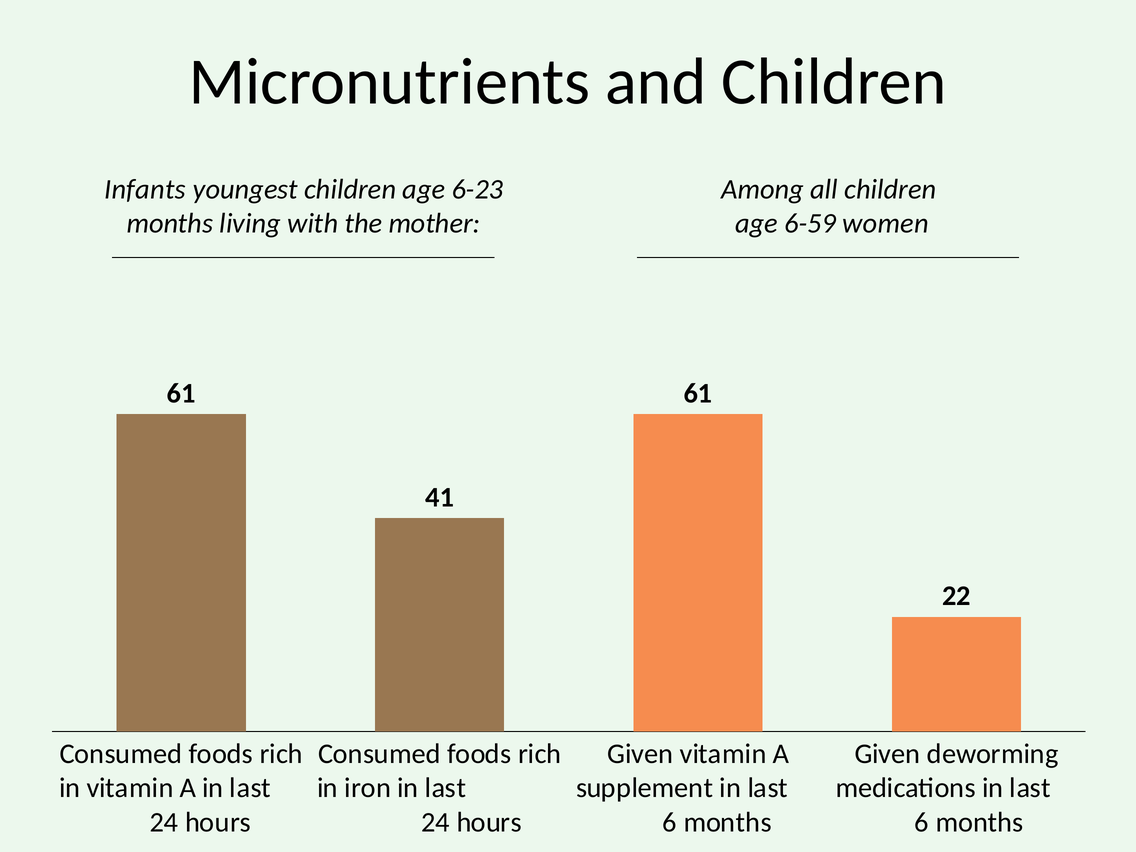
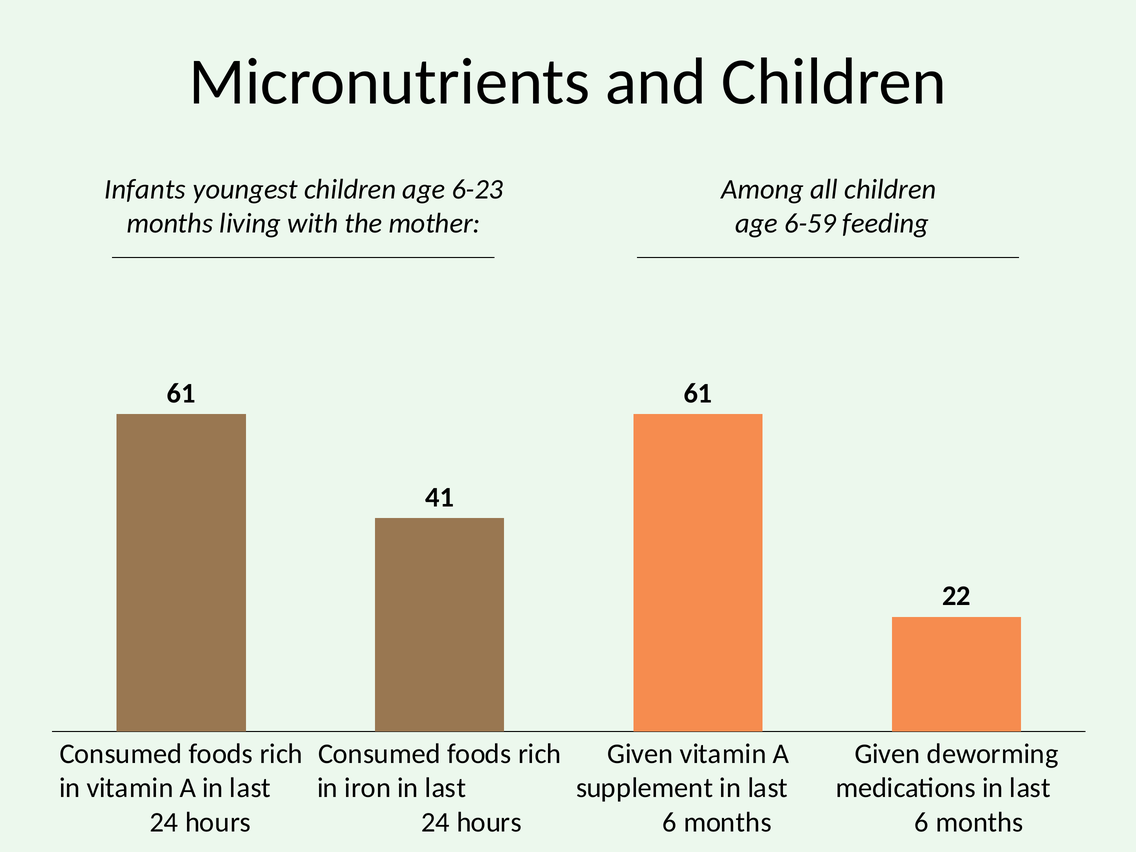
women: women -> feeding
